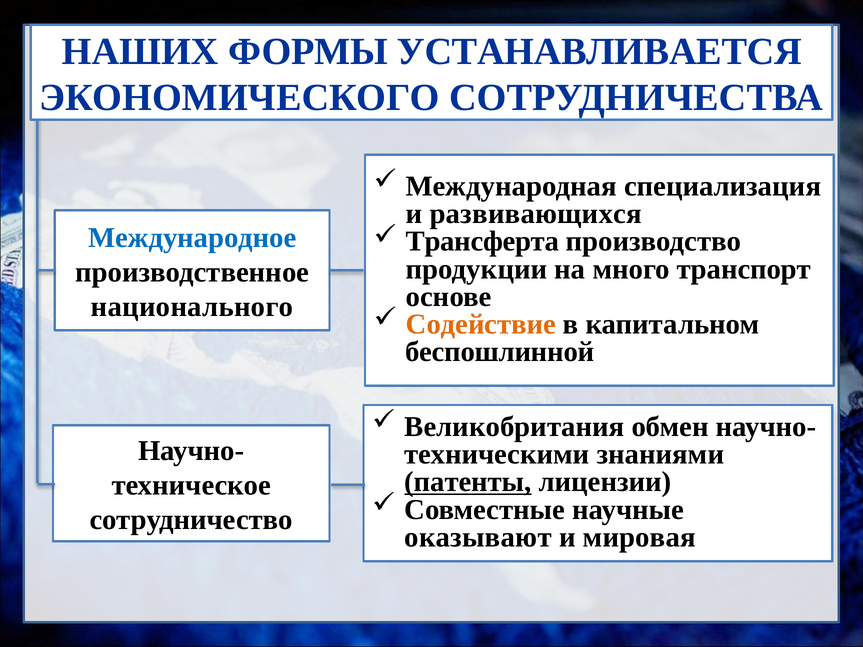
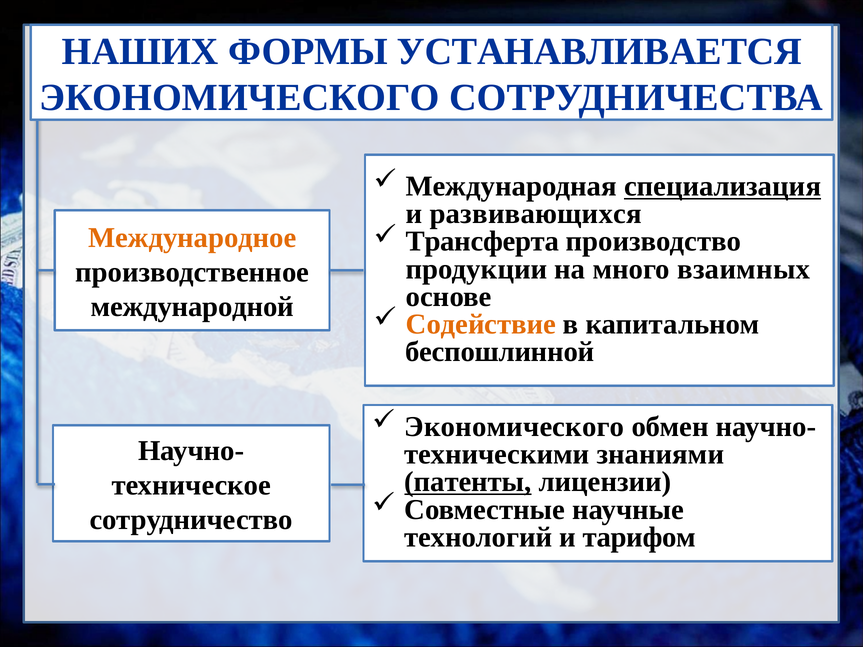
специализация underline: none -> present
Международное colour: blue -> orange
транспорт: транспорт -> взаимных
национального: национального -> международной
Великобритания at (514, 427): Великобритания -> Экономического
оказывают: оказывают -> технологий
мировая: мировая -> тарифом
